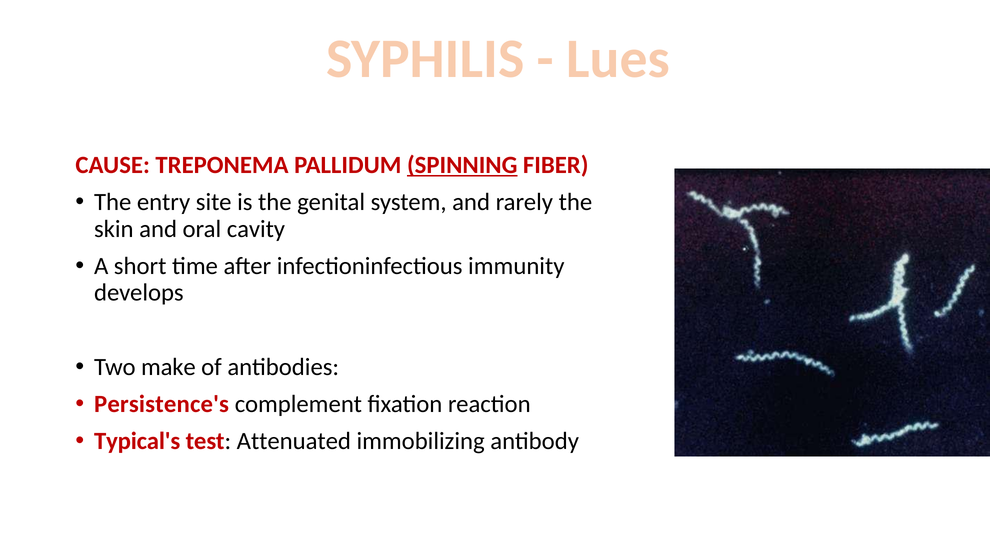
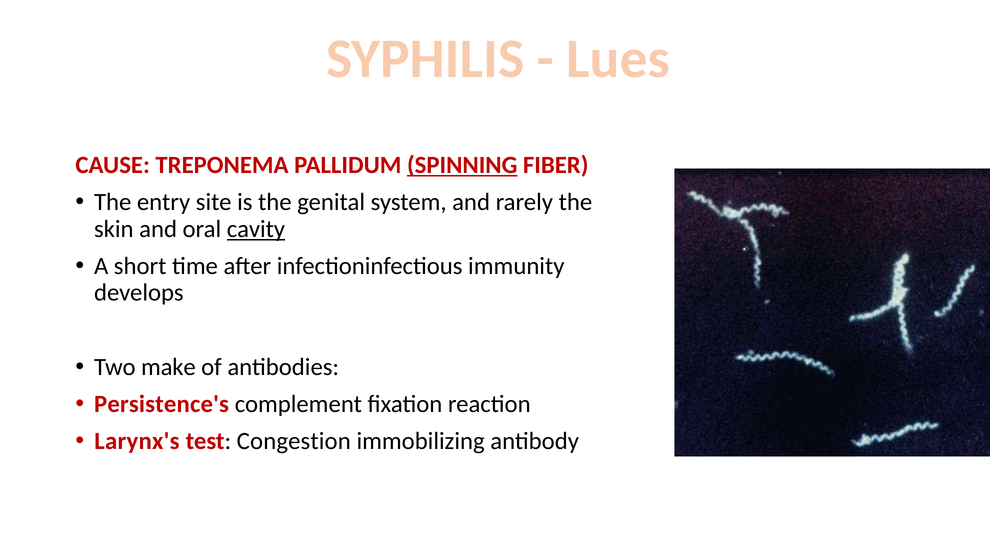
cavity underline: none -> present
Typical's: Typical's -> Larynx's
Attenuated: Attenuated -> Congestion
